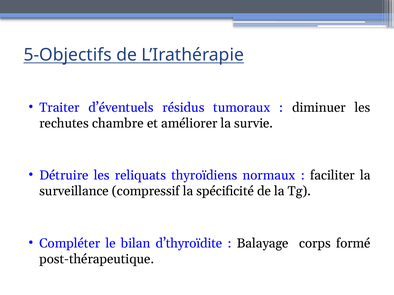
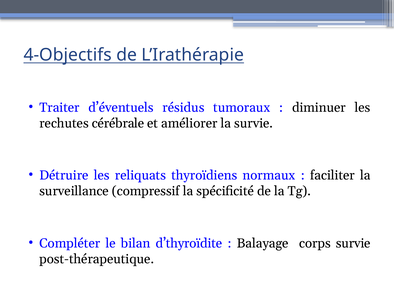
5-Objectifs: 5-Objectifs -> 4-Objectifs
chambre: chambre -> cérébrale
corps formé: formé -> survie
